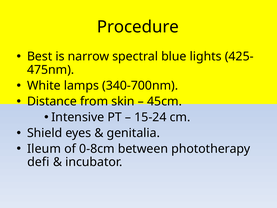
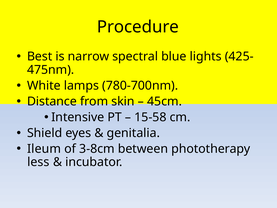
340-700nm: 340-700nm -> 780-700nm
15-24: 15-24 -> 15-58
0-8cm: 0-8cm -> 3-8cm
defi: defi -> less
